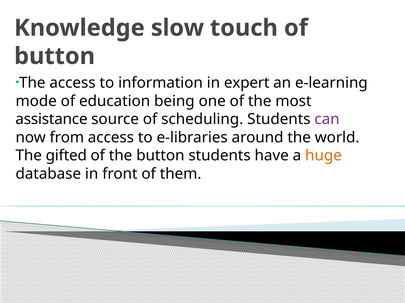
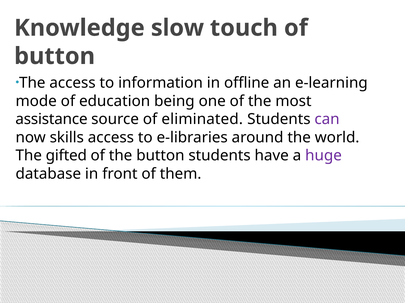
expert: expert -> offline
scheduling: scheduling -> eliminated
from: from -> skills
huge colour: orange -> purple
